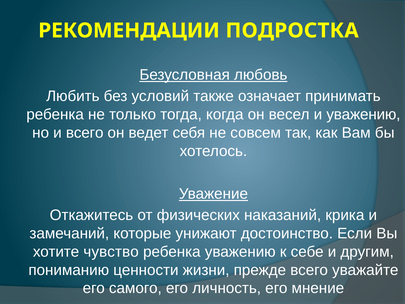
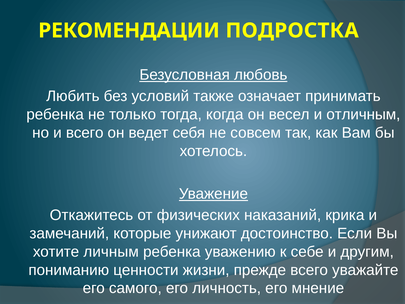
и уважению: уважению -> отличным
чувство: чувство -> личным
